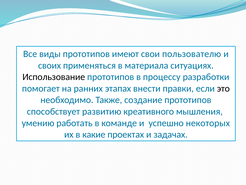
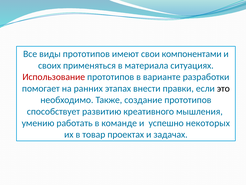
пользователю: пользователю -> компонентами
Использование colour: black -> red
процессу: процессу -> варианте
какие: какие -> товар
